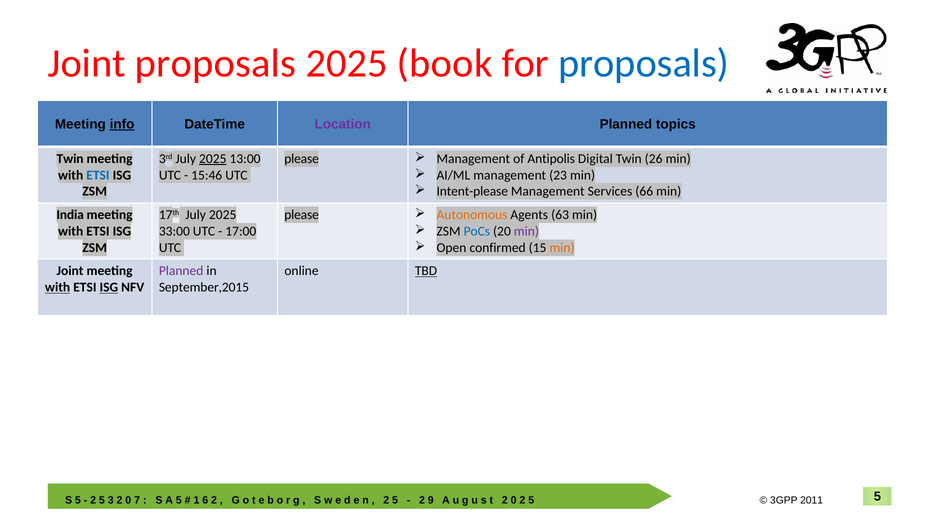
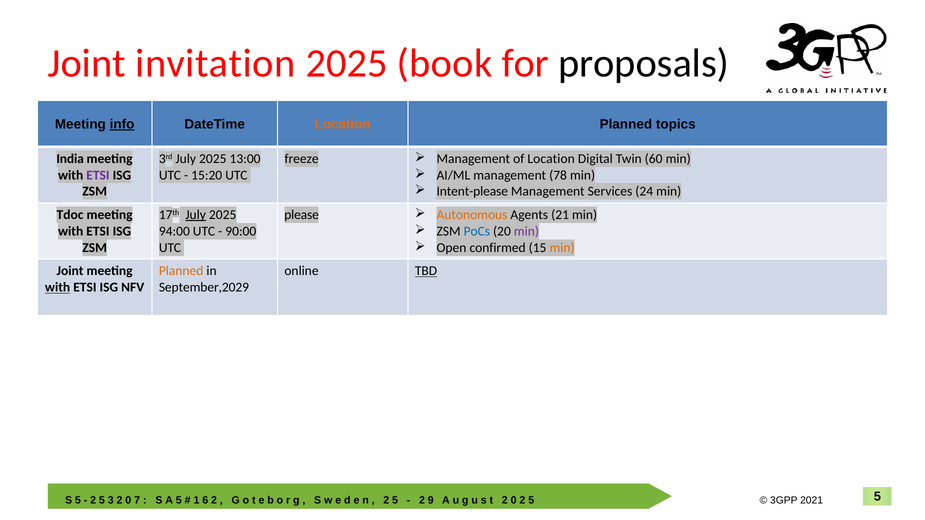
Joint proposals: proposals -> invitation
proposals at (644, 64) colour: blue -> black
Location at (343, 124) colour: purple -> orange
Twin at (70, 159): Twin -> India
2025 at (213, 159) underline: present -> none
please at (302, 159): please -> freeze
of Antipolis: Antipolis -> Location
26: 26 -> 60
23: 23 -> 78
ETSI at (98, 175) colour: blue -> purple
15:46: 15:46 -> 15:20
66: 66 -> 24
India: India -> Tdoc
July at (196, 215) underline: none -> present
63: 63 -> 21
33:00: 33:00 -> 94:00
17:00: 17:00 -> 90:00
Planned at (181, 271) colour: purple -> orange
ISG at (109, 288) underline: present -> none
September,2015: September,2015 -> September,2029
2011: 2011 -> 2021
